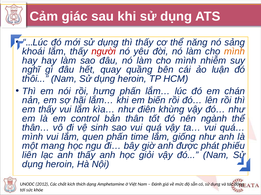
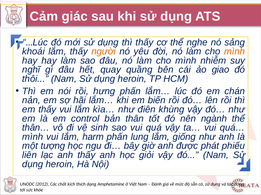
năng: năng -> nghe
người colour: red -> orange
luận: luận -> giao
quen: quen -> harm
time: time -> lung
mang: mang -> tượng
